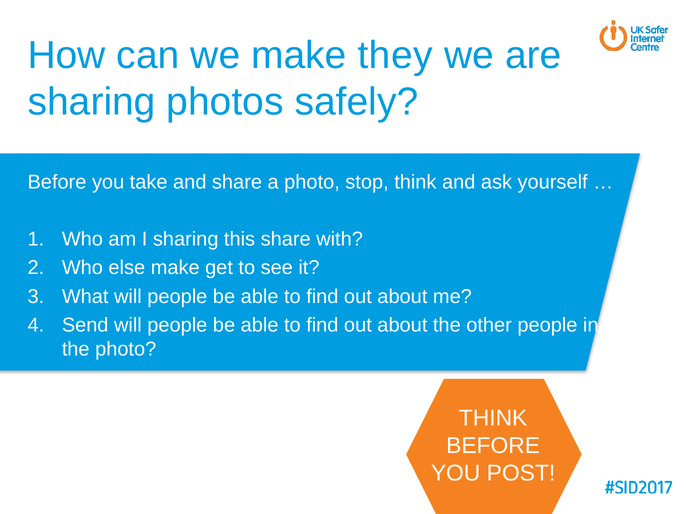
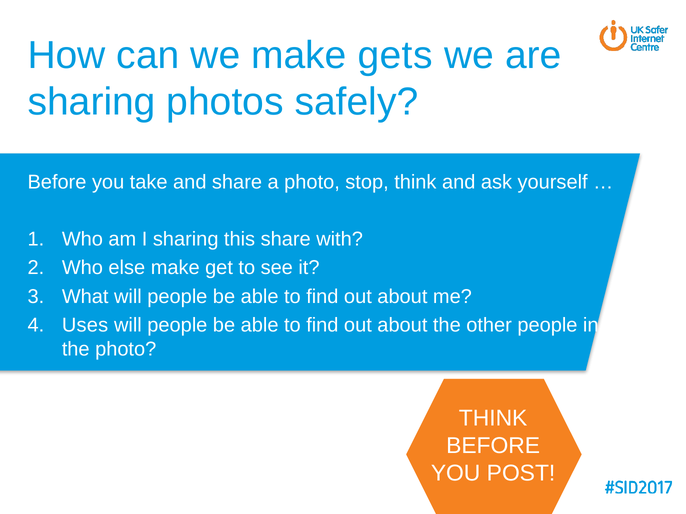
they: they -> gets
Send: Send -> Uses
